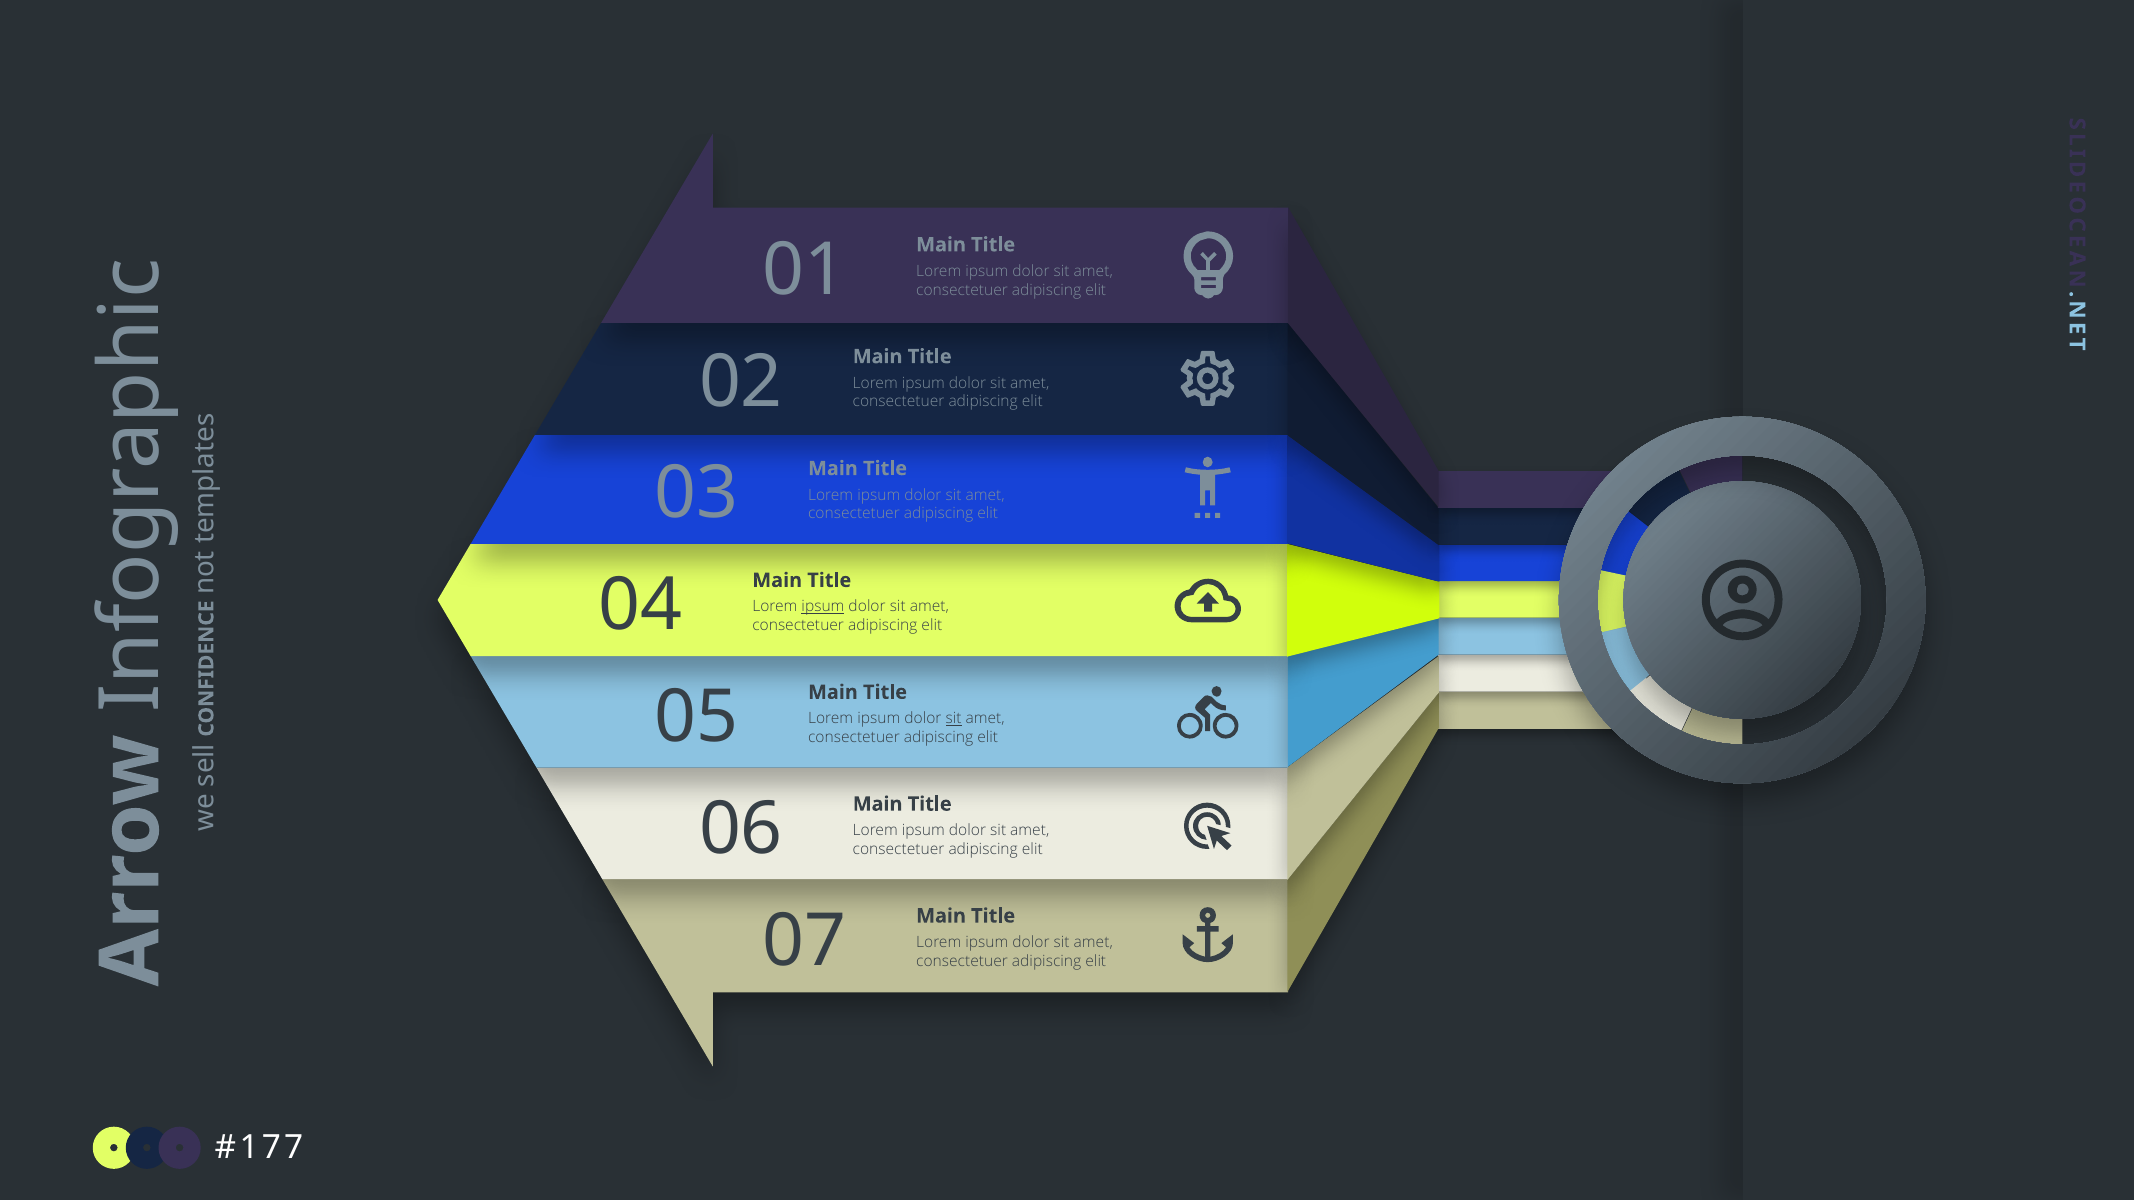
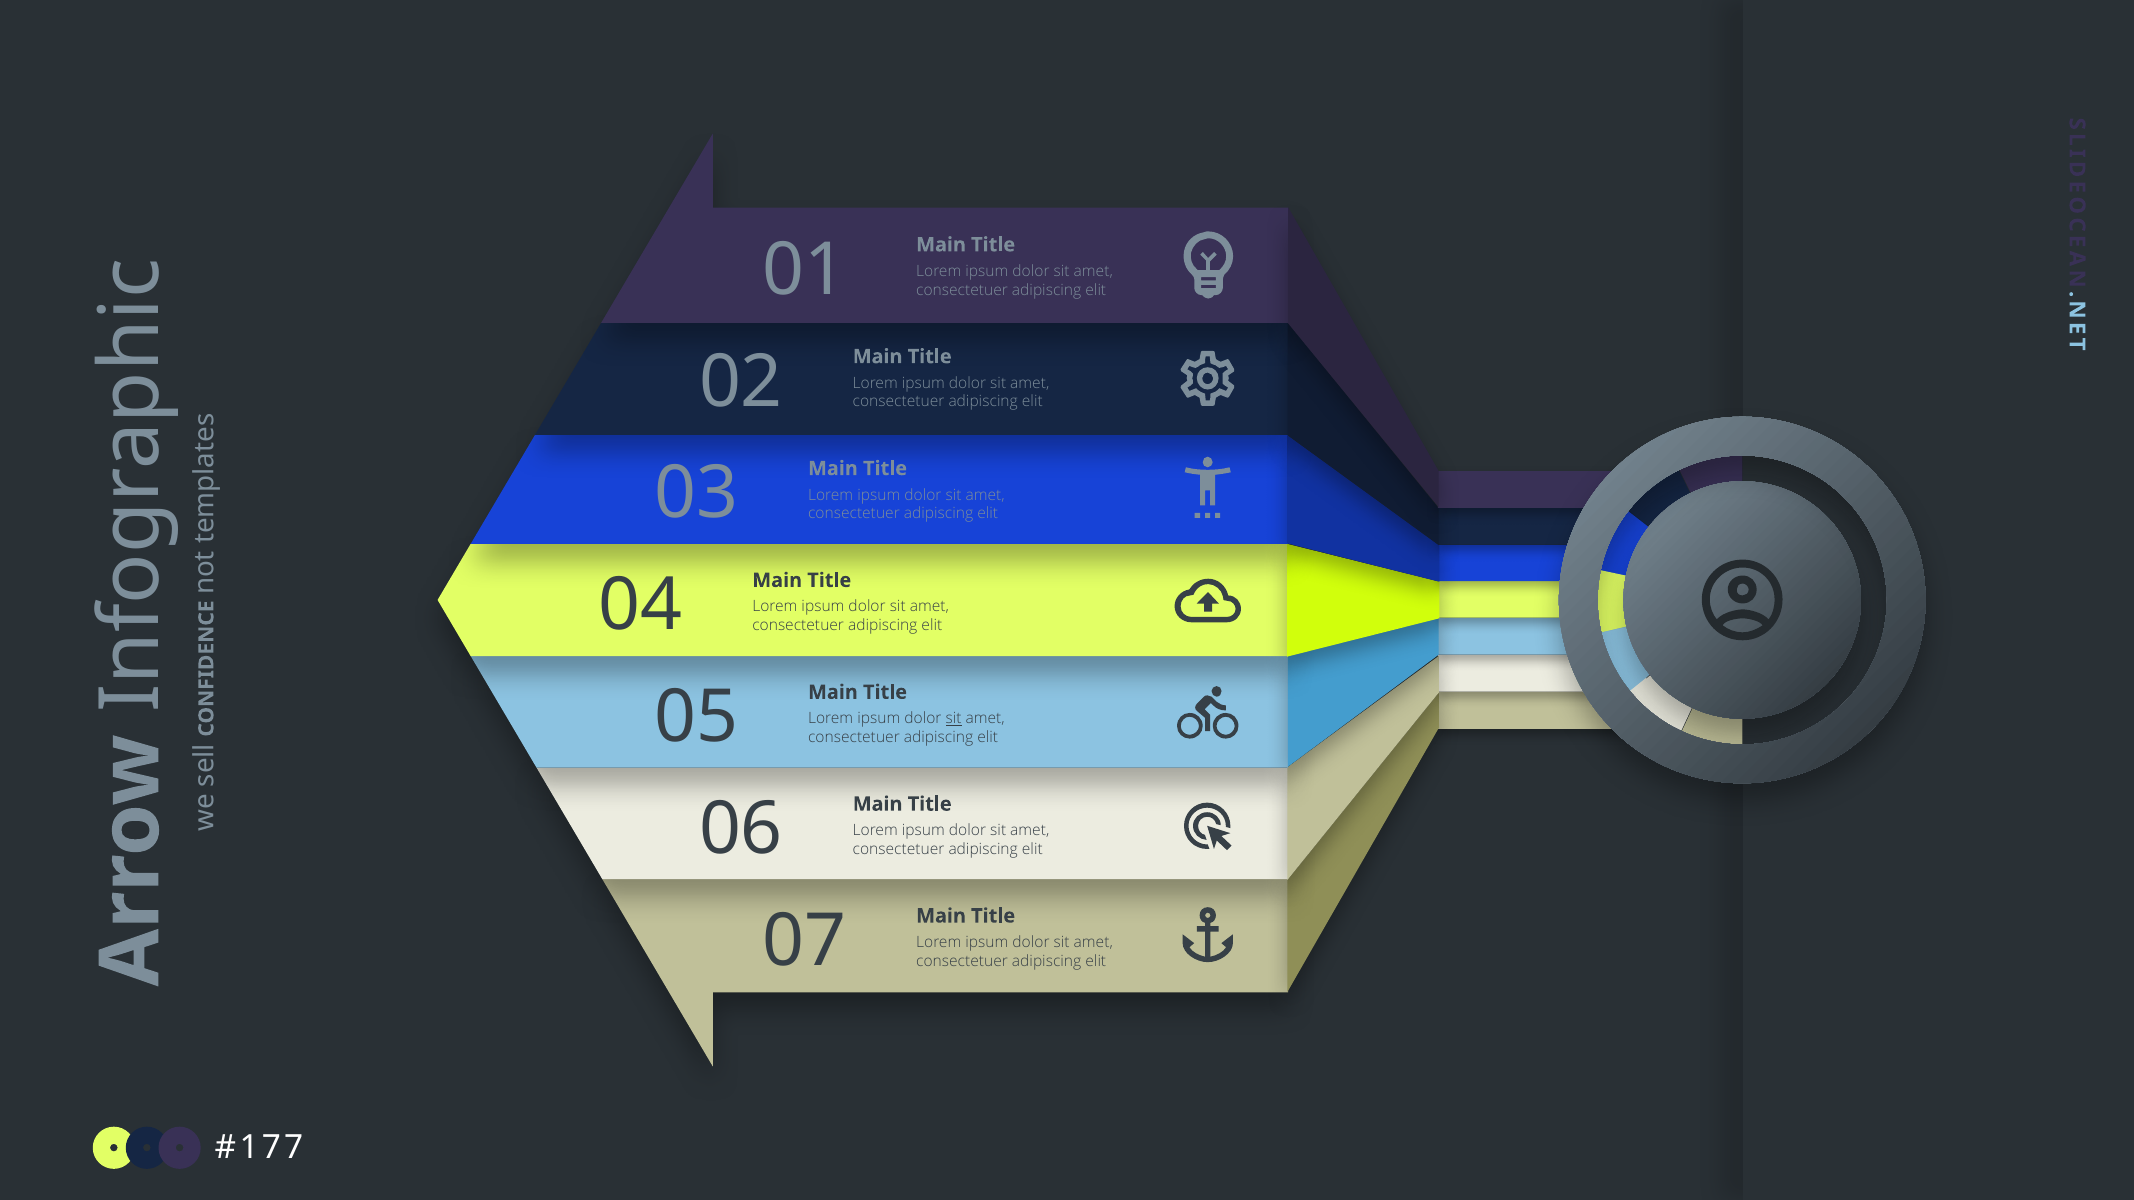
ipsum at (823, 607) underline: present -> none
